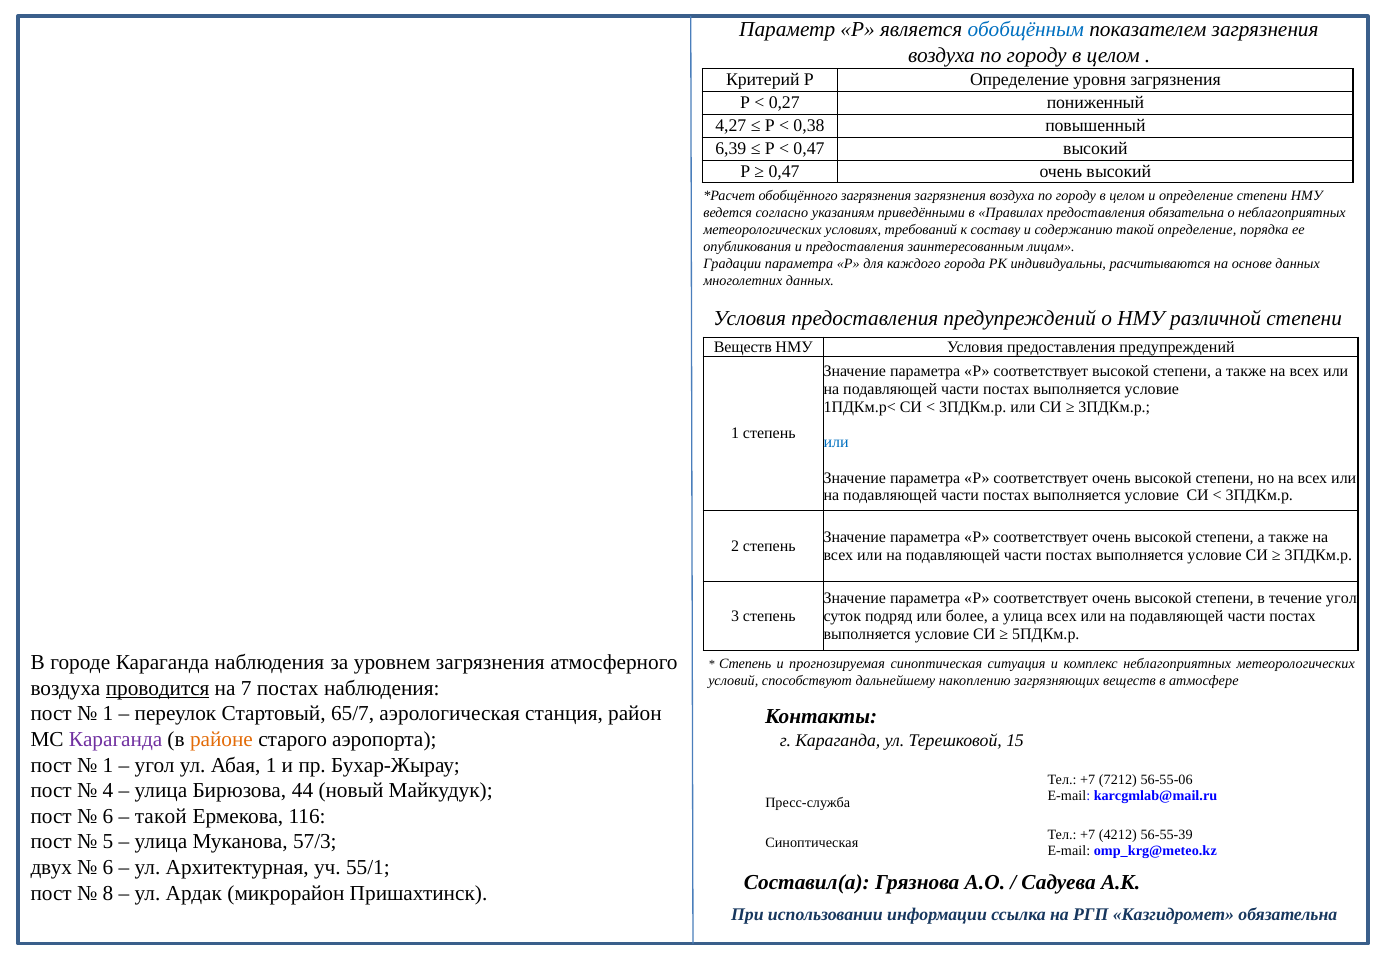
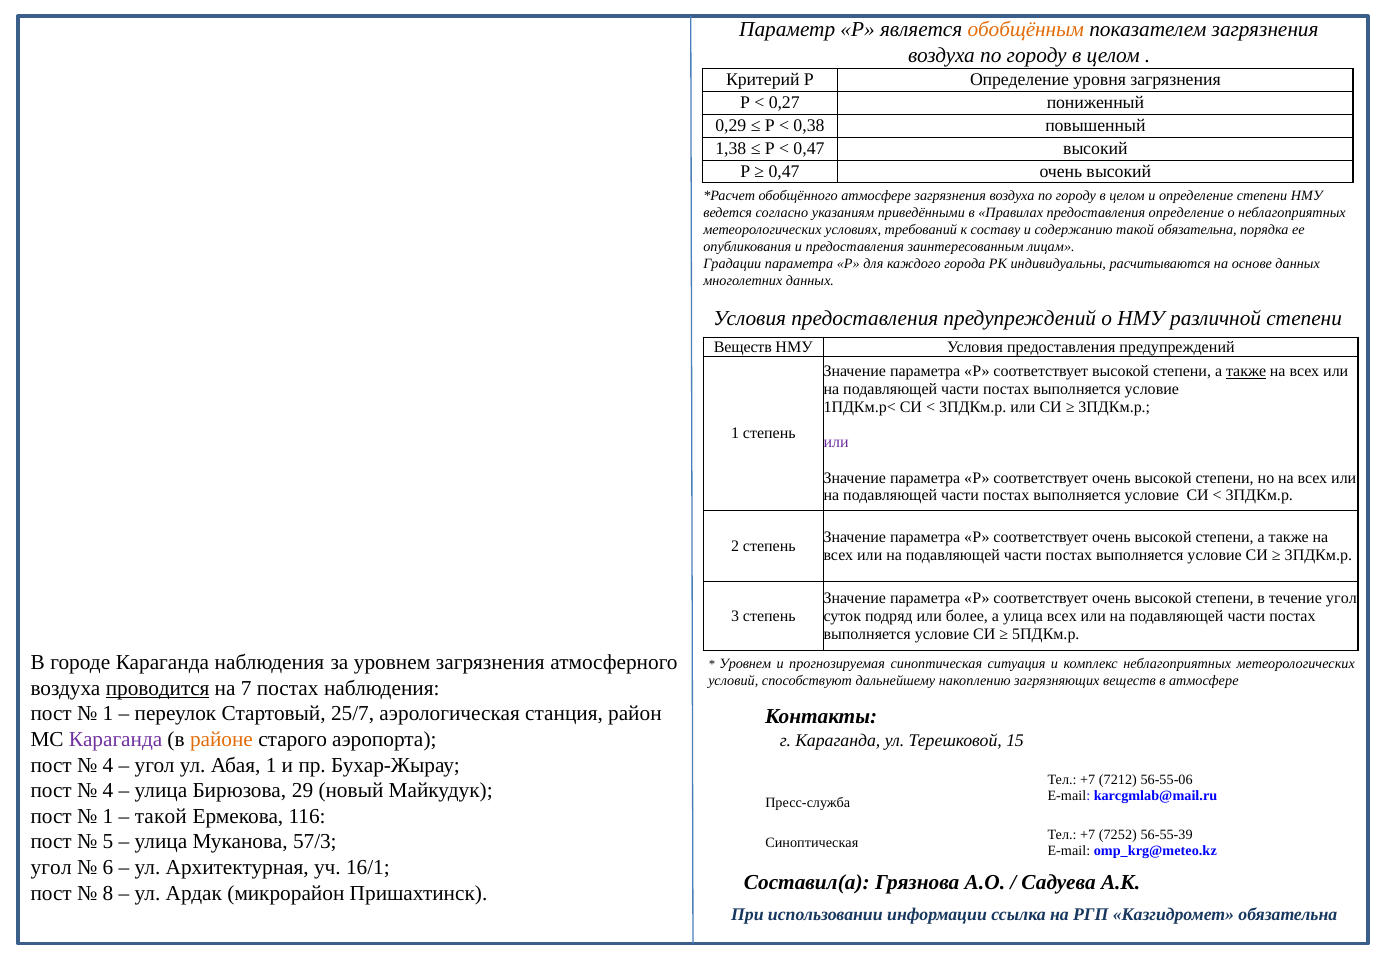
обобщённым colour: blue -> orange
4,27: 4,27 -> 0,29
6,39: 6,39 -> 1,38
обобщённого загрязнения: загрязнения -> атмосфере
предоставления обязательна: обязательна -> определение
такой определение: определение -> обязательна
также at (1246, 371) underline: none -> present
или at (836, 442) colour: blue -> purple
Степень at (745, 663): Степень -> Уровнем
65/7: 65/7 -> 25/7
1 at (108, 765): 1 -> 4
44: 44 -> 29
6 at (108, 816): 6 -> 1
4212: 4212 -> 7252
двух at (51, 867): двух -> угол
55/1: 55/1 -> 16/1
